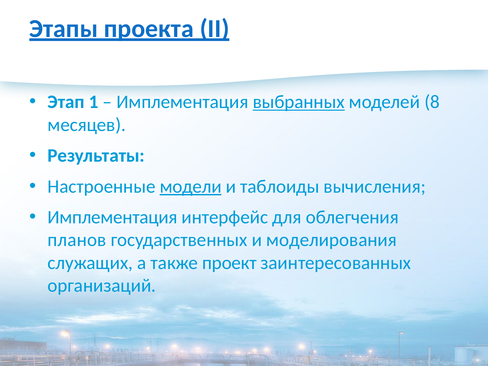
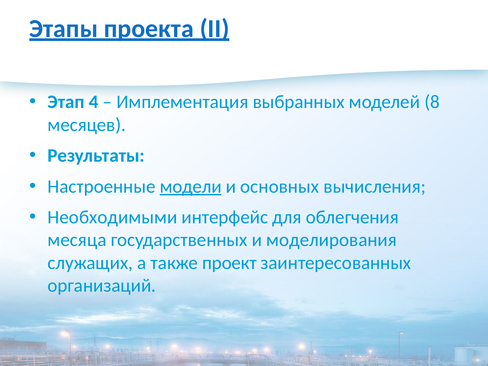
1: 1 -> 4
выбранных underline: present -> none
таблоиды: таблоиды -> основных
Имплементация at (113, 217): Имплементация -> Необходимыми
планов: планов -> месяца
